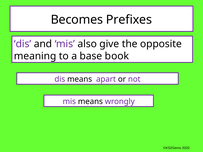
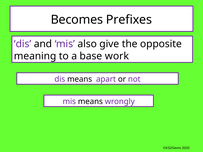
book: book -> work
